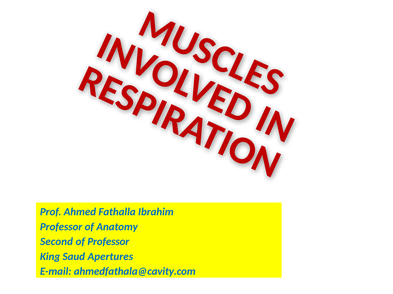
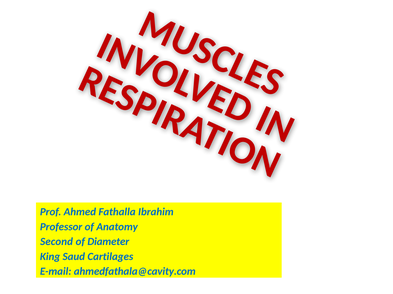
of Professor: Professor -> Diameter
Apertures: Apertures -> Cartilages
